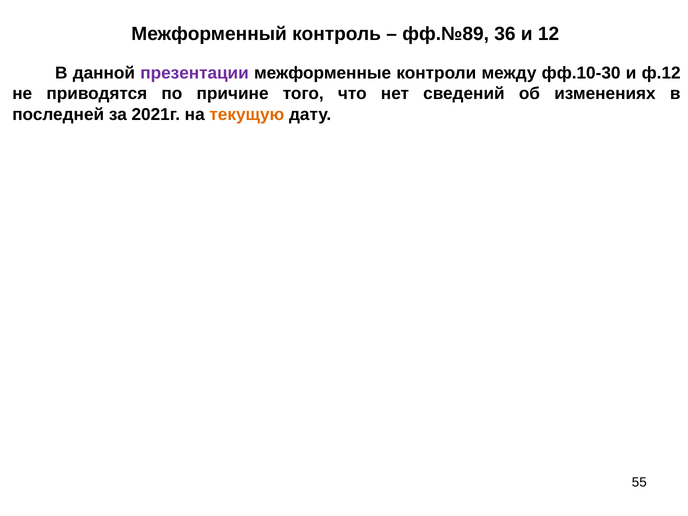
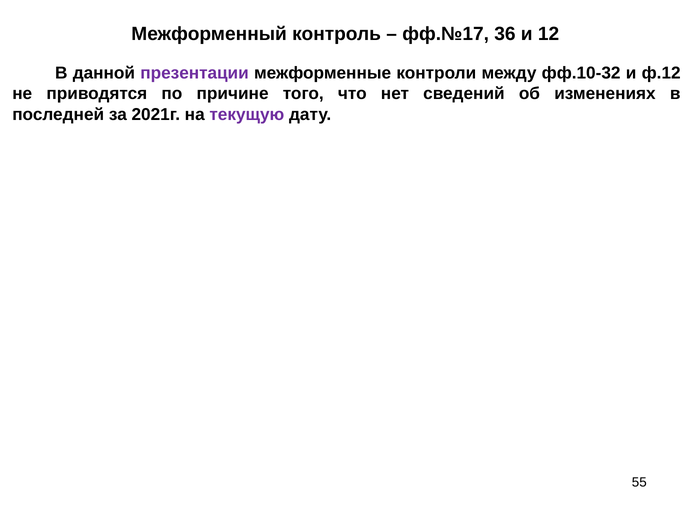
фф.№89: фф.№89 -> фф.№17
фф.10-30: фф.10-30 -> фф.10-32
текущую colour: orange -> purple
